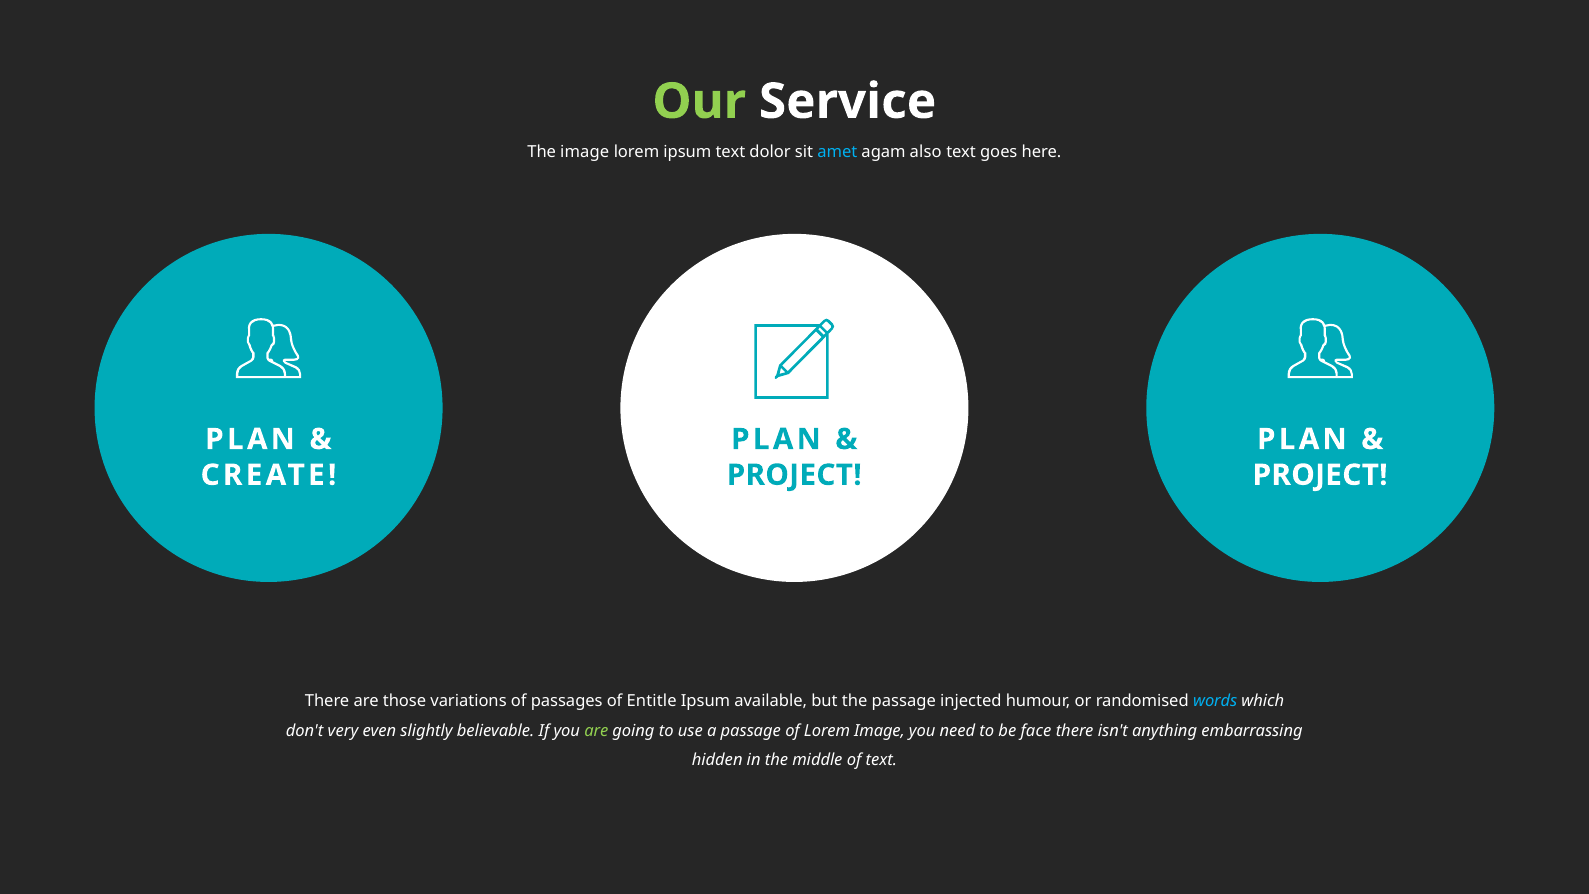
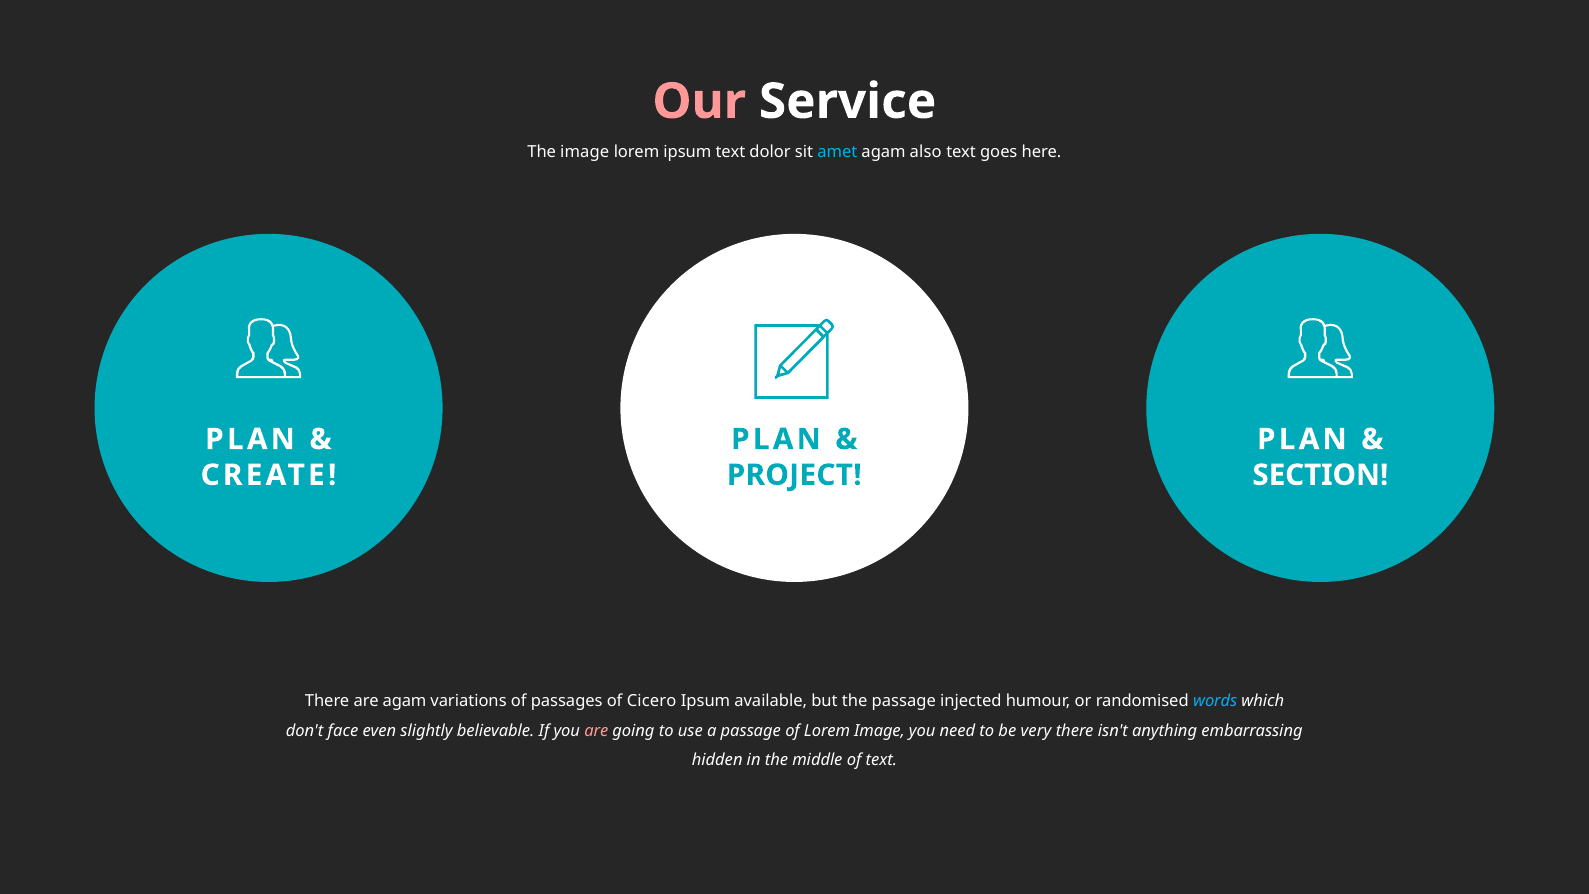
Our colour: light green -> pink
PROJECT at (1320, 475): PROJECT -> SECTION
are those: those -> agam
Entitle: Entitle -> Cicero
very: very -> face
are at (596, 730) colour: light green -> pink
face: face -> very
